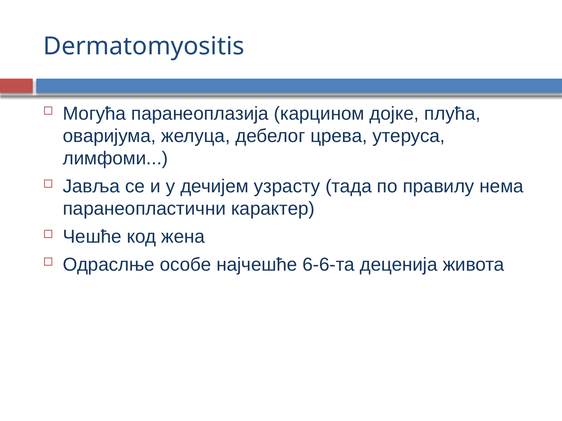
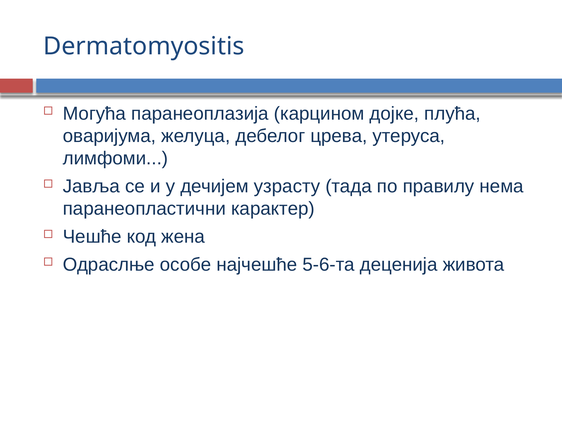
6-6-та: 6-6-та -> 5-6-та
